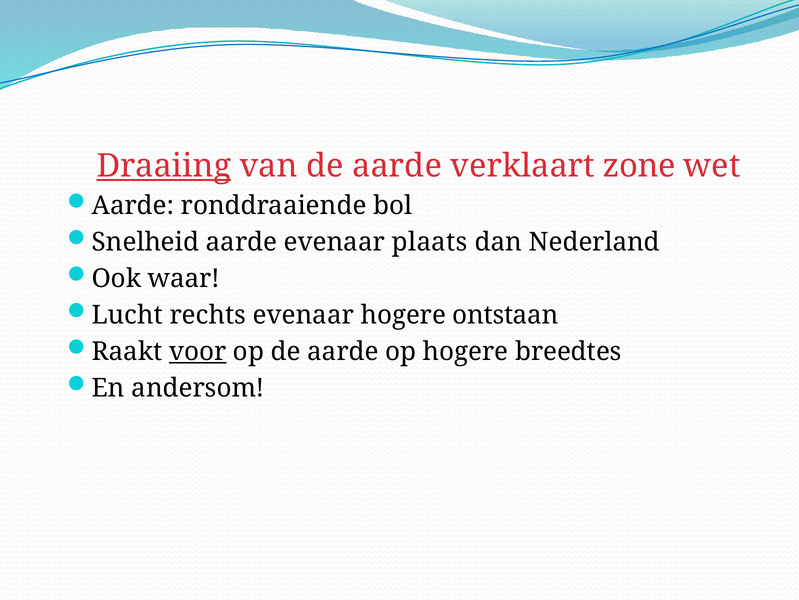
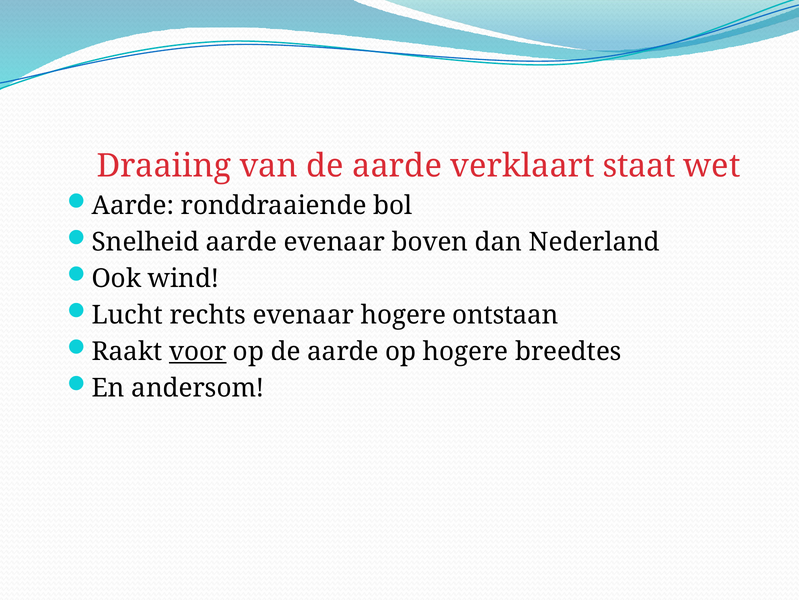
Draaiing underline: present -> none
zone: zone -> staat
plaats: plaats -> boven
waar: waar -> wind
